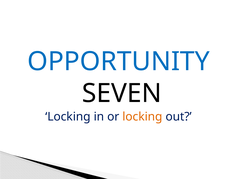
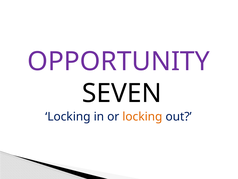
OPPORTUNITY colour: blue -> purple
